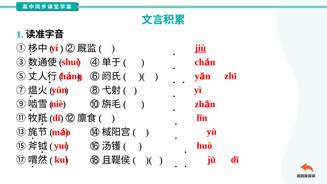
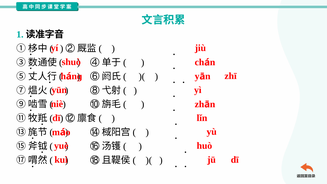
jiù underline: present -> none
